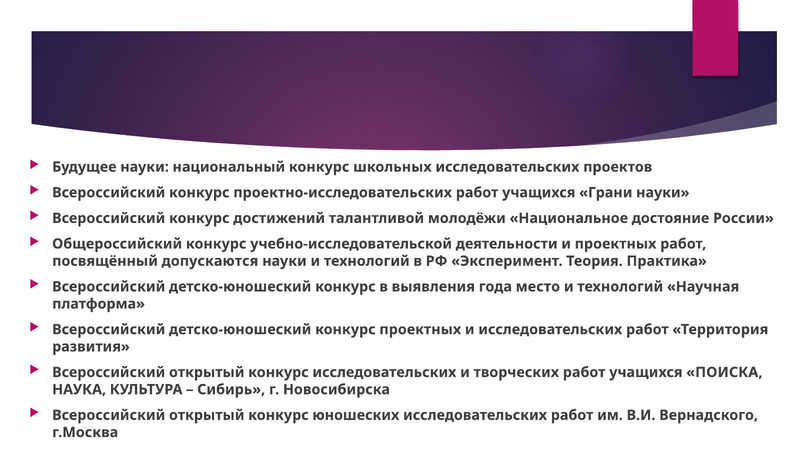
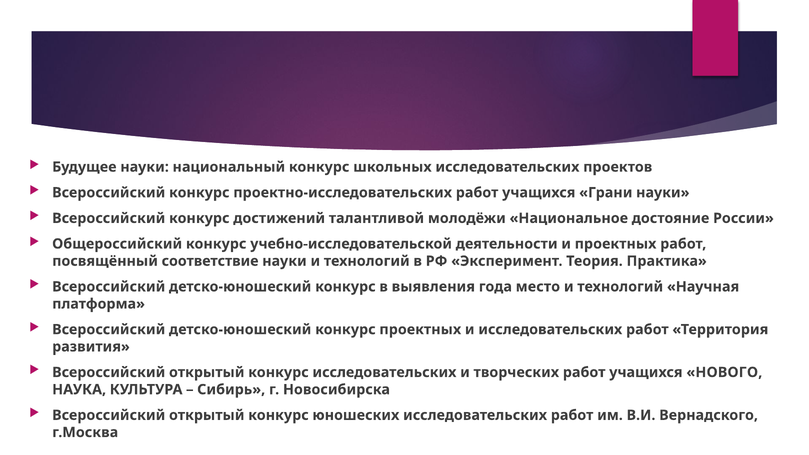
допускаются: допускаются -> соответствие
ПОИСКА: ПОИСКА -> НОВОГО
